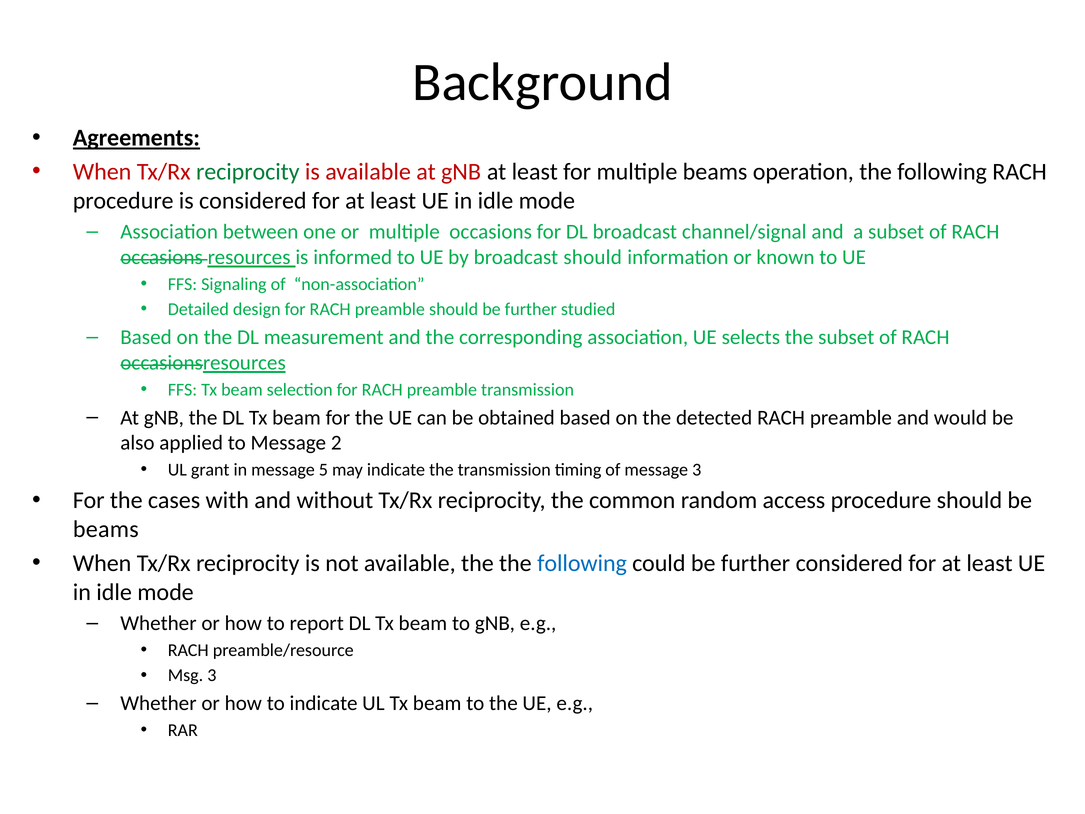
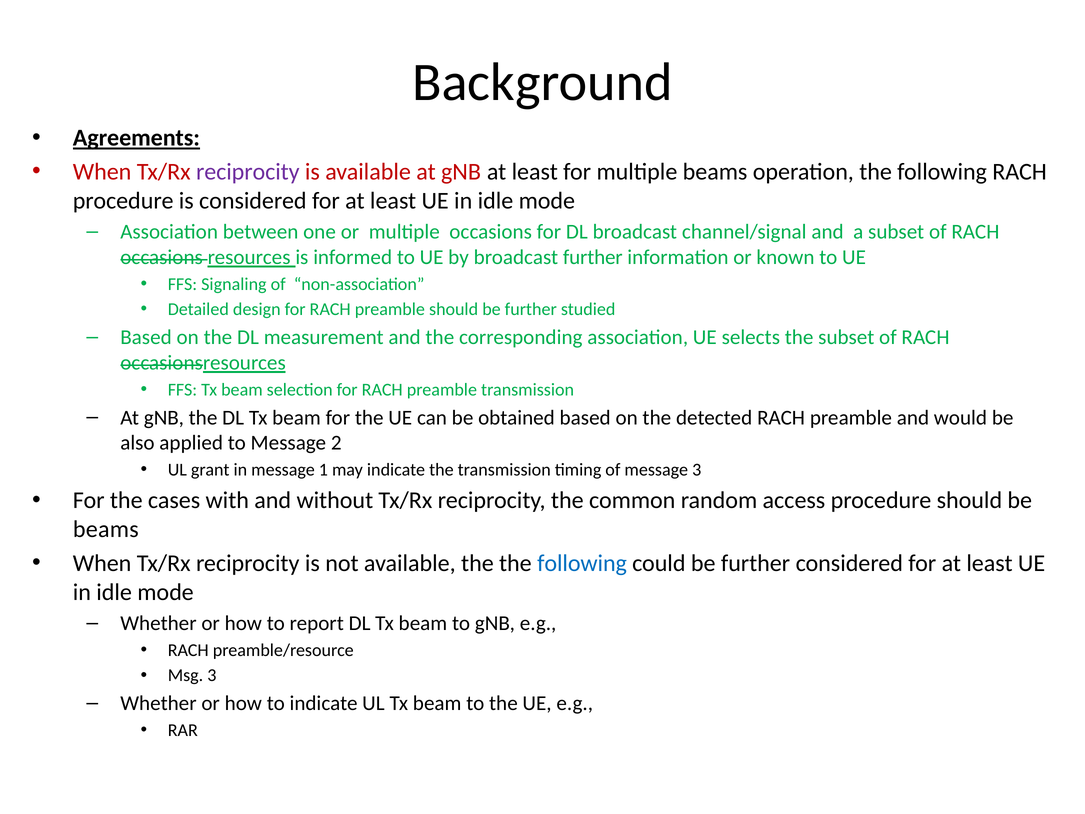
reciprocity at (248, 172) colour: green -> purple
broadcast should: should -> further
5: 5 -> 1
